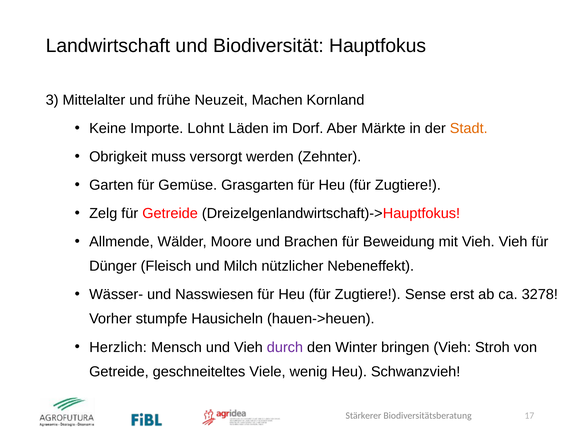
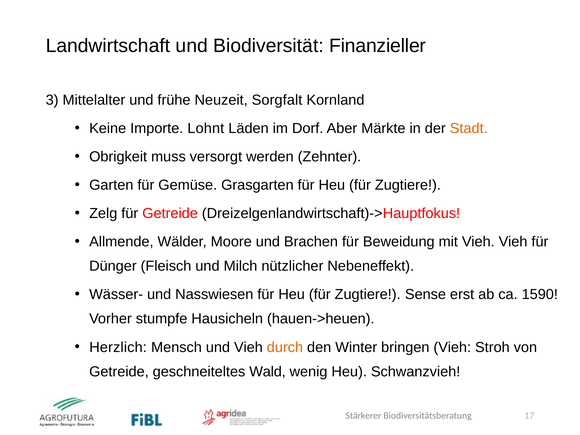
Hauptfokus: Hauptfokus -> Finanzieller
Machen: Machen -> Sorgfalt
3278: 3278 -> 1590
durch colour: purple -> orange
Viele: Viele -> Wald
